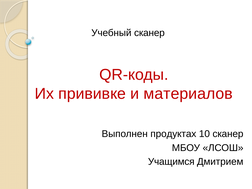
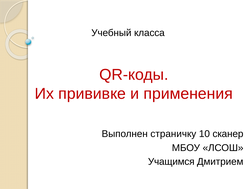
Учебный сканер: сканер -> класса
материалов: материалов -> применения
продуктах: продуктах -> страничку
